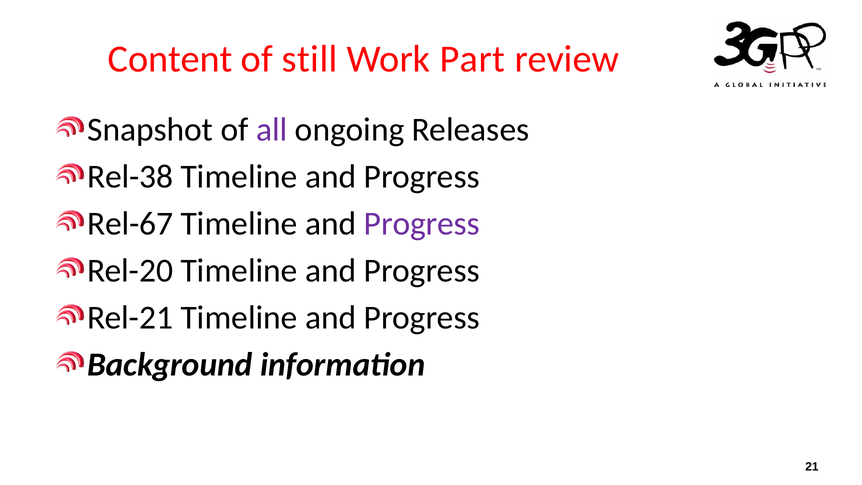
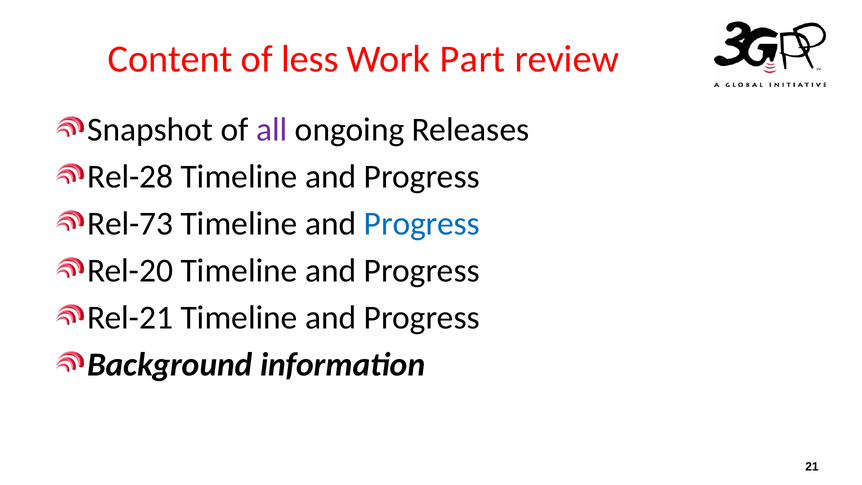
still: still -> less
Rel-38: Rel-38 -> Rel-28
Rel-67: Rel-67 -> Rel-73
Progress at (422, 224) colour: purple -> blue
